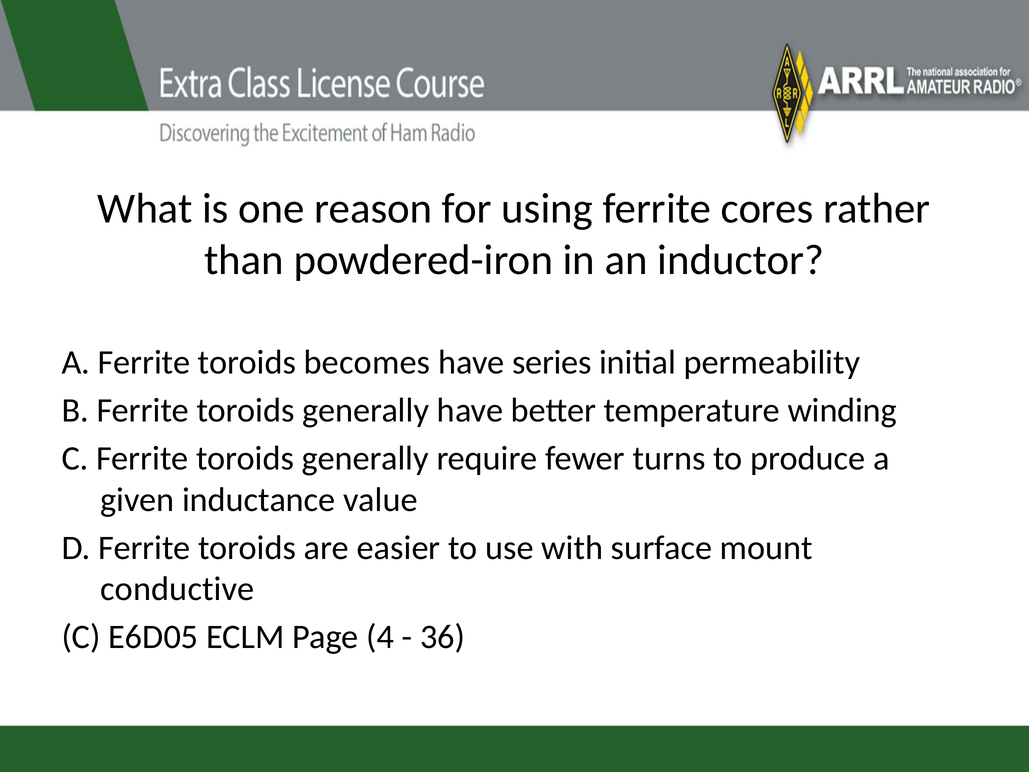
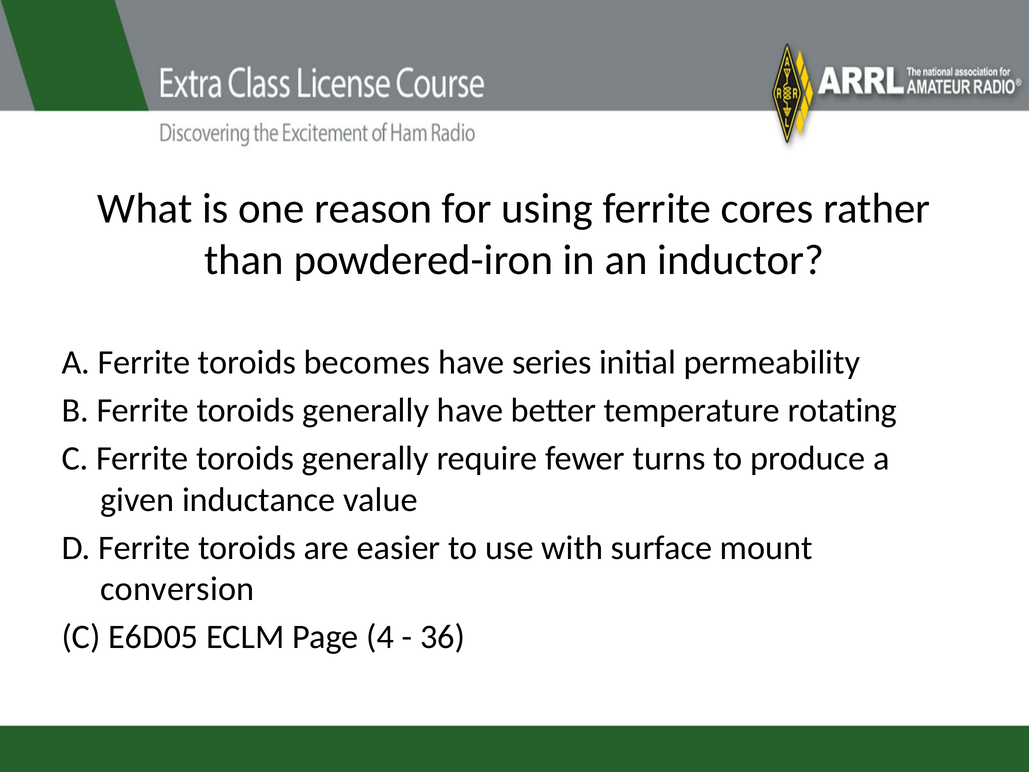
winding: winding -> rotating
conductive: conductive -> conversion
